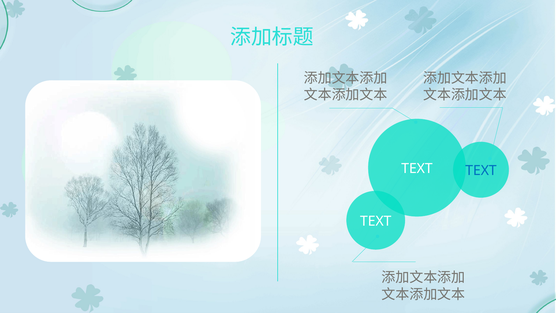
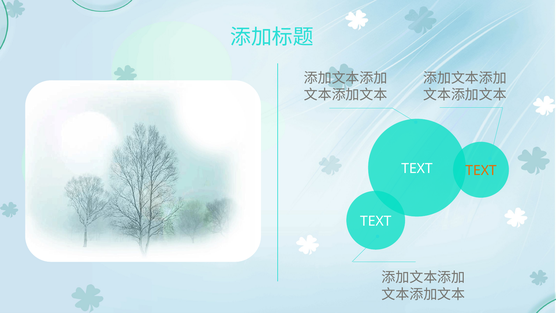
TEXT at (481, 171) colour: blue -> orange
